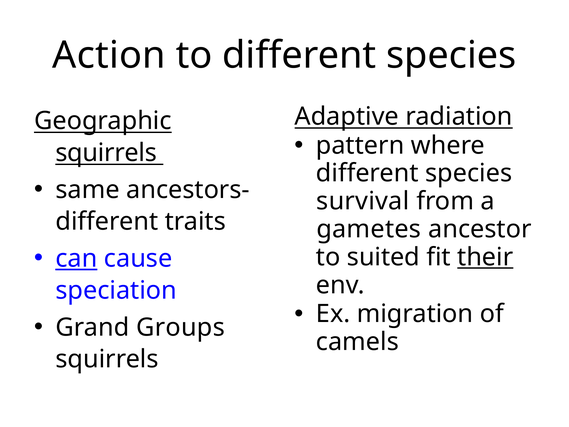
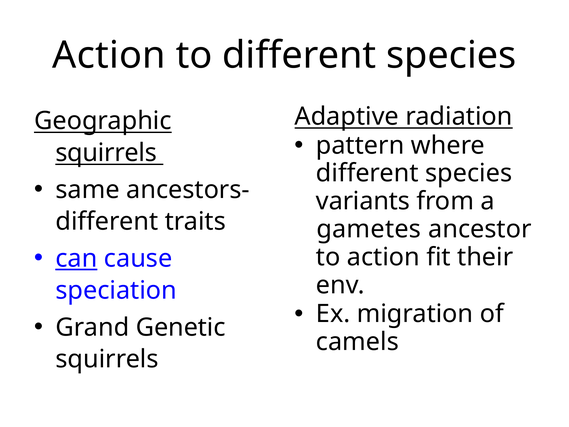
survival: survival -> variants
to suited: suited -> action
their underline: present -> none
Groups: Groups -> Genetic
